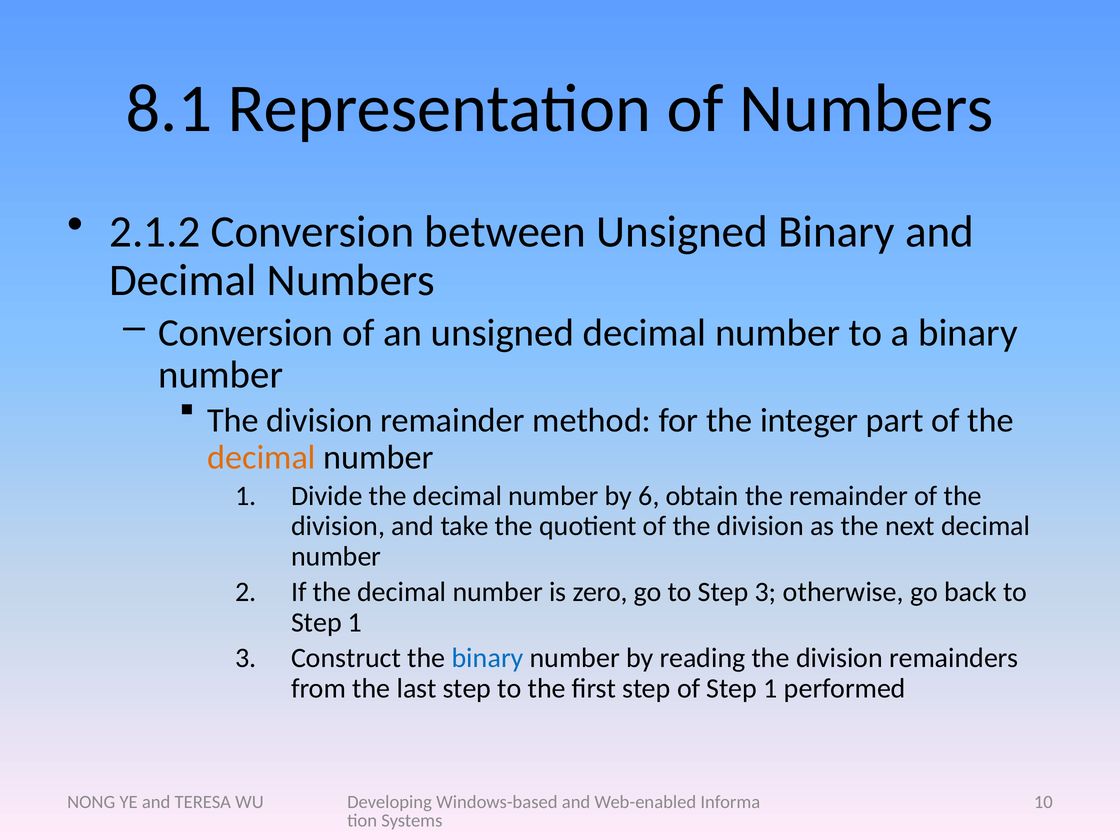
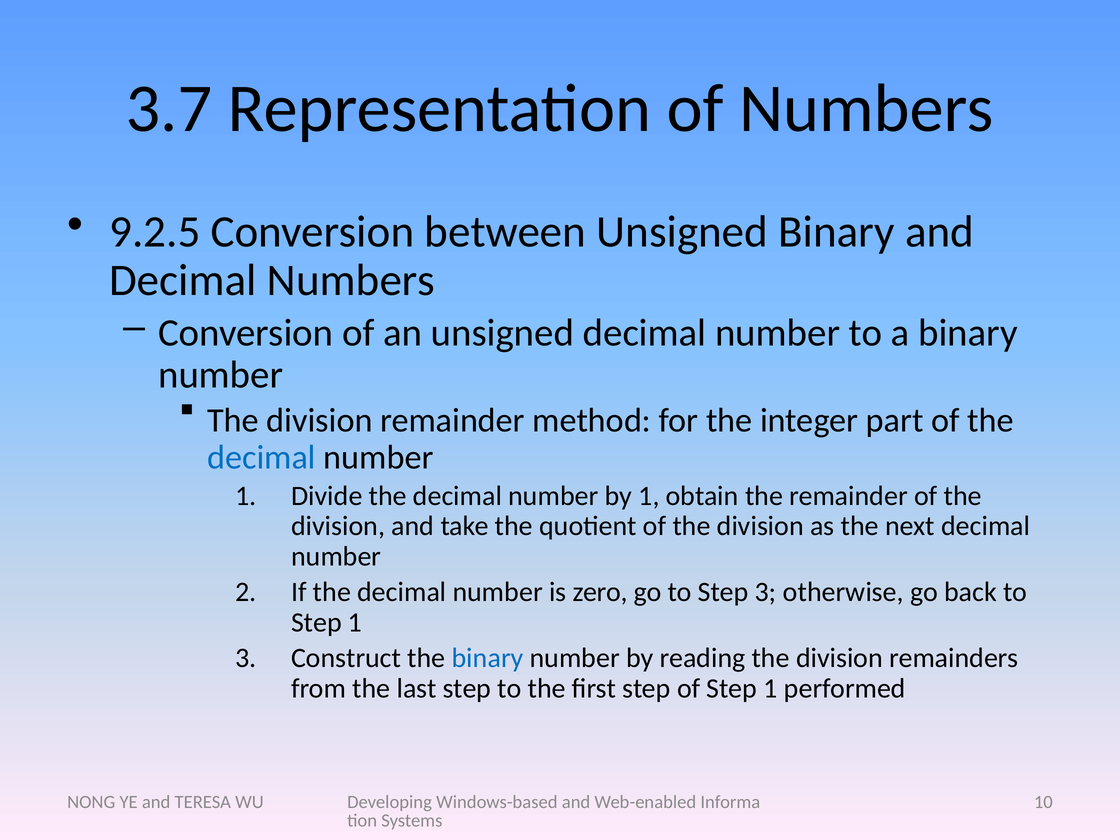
8.1: 8.1 -> 3.7
2.1.2: 2.1.2 -> 9.2.5
decimal at (262, 457) colour: orange -> blue
by 6: 6 -> 1
